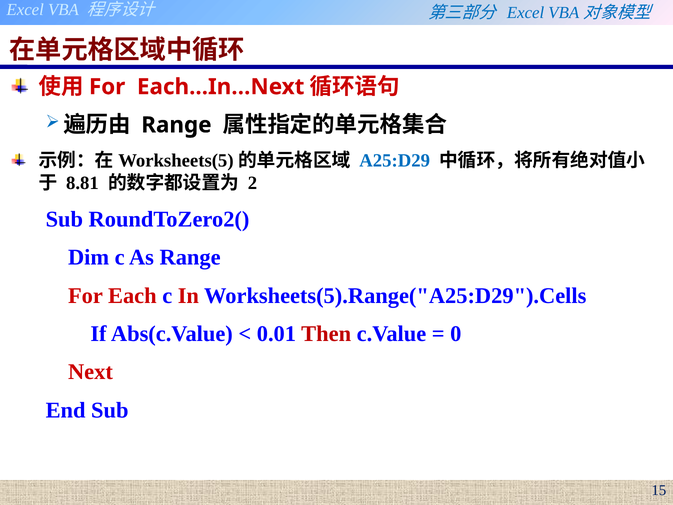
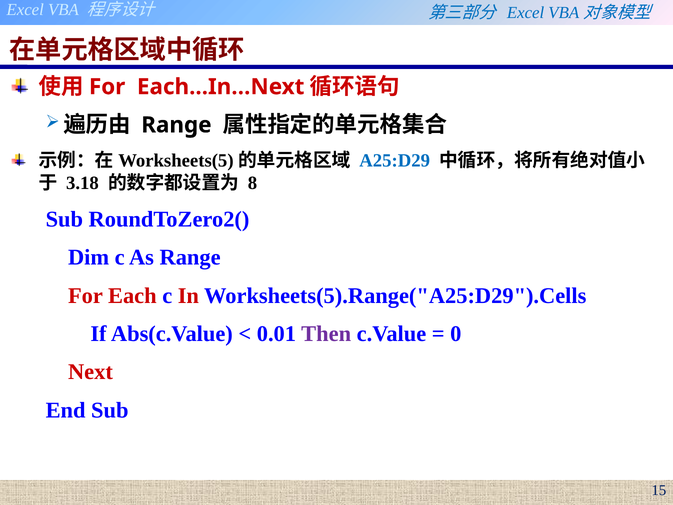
8.81: 8.81 -> 3.18
2: 2 -> 8
Then colour: red -> purple
